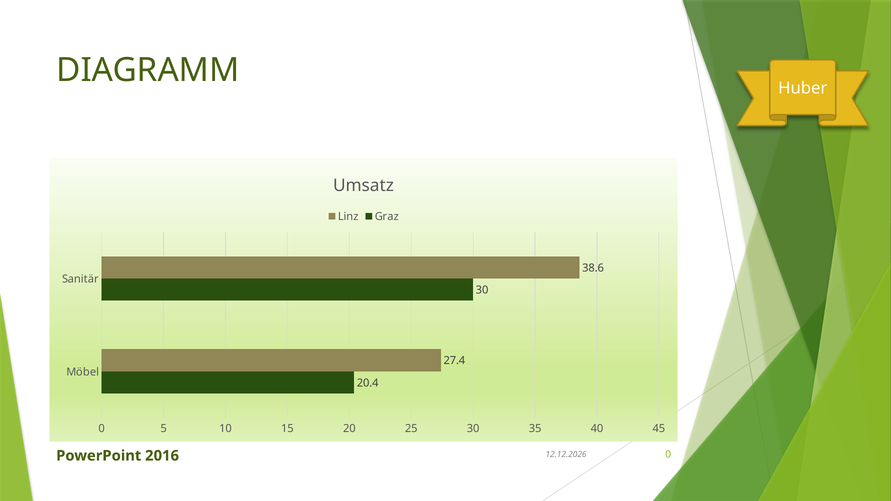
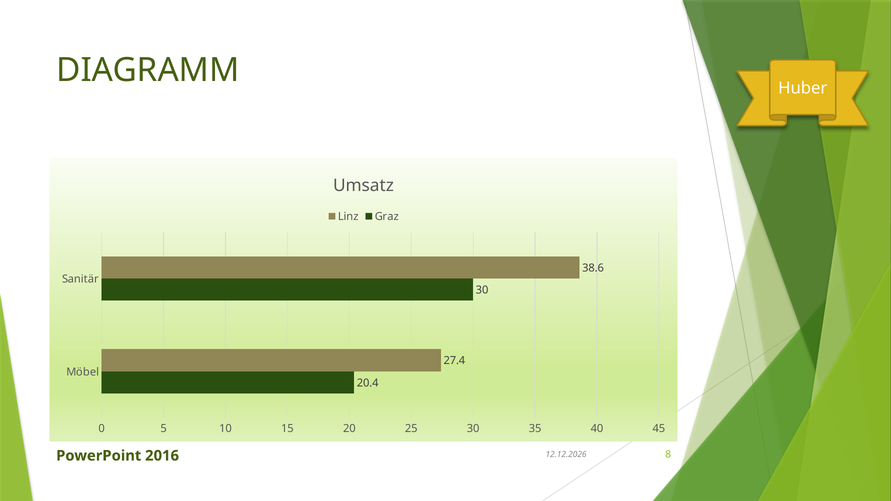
2016 0: 0 -> 8
